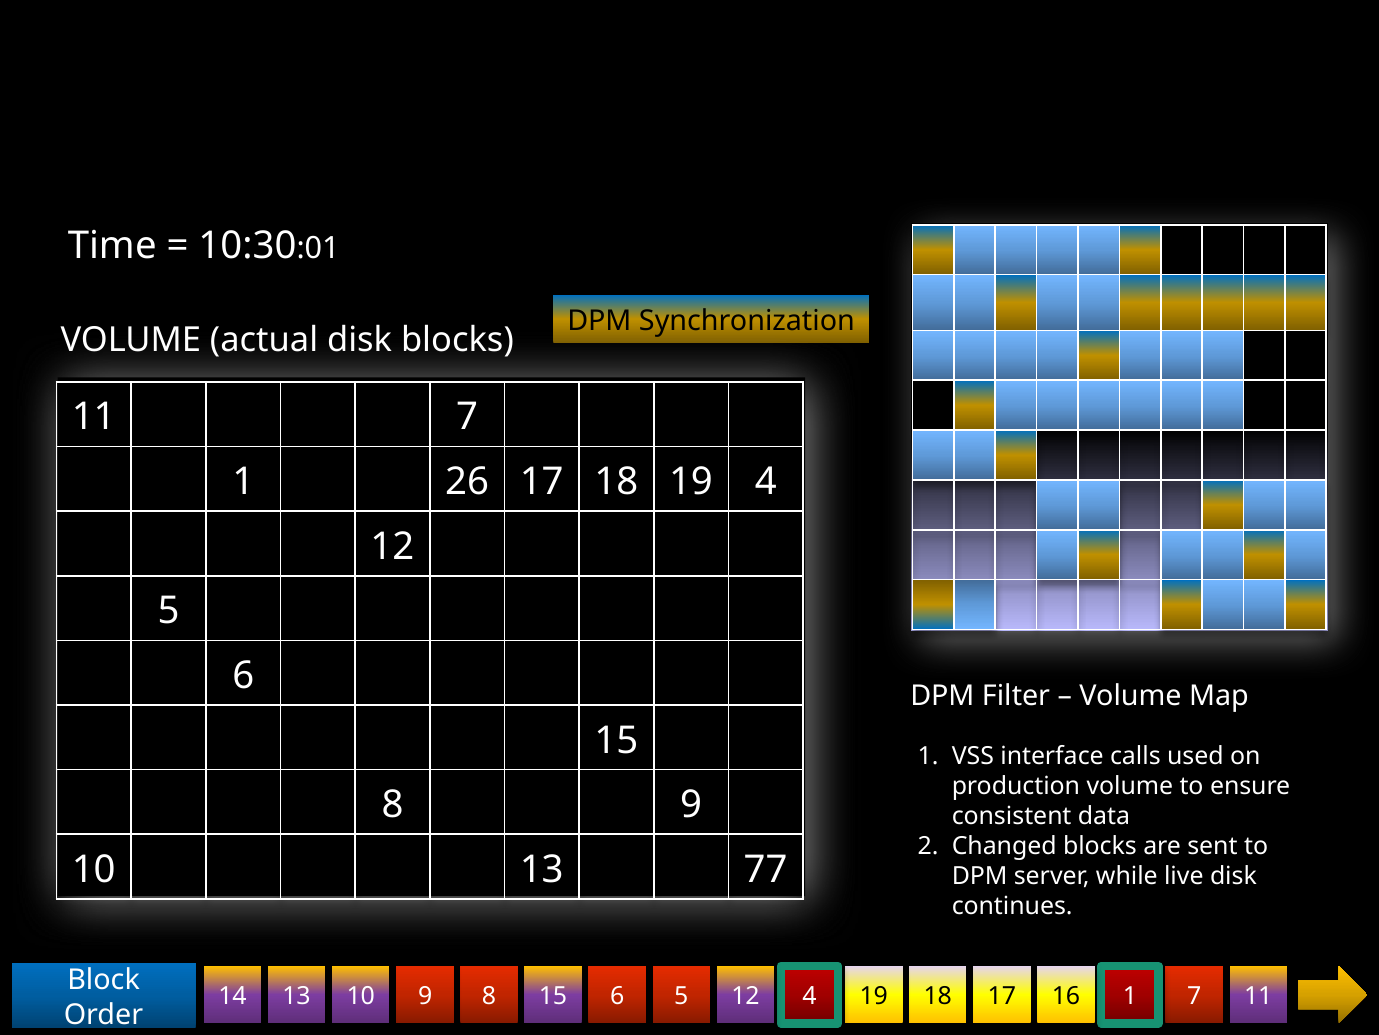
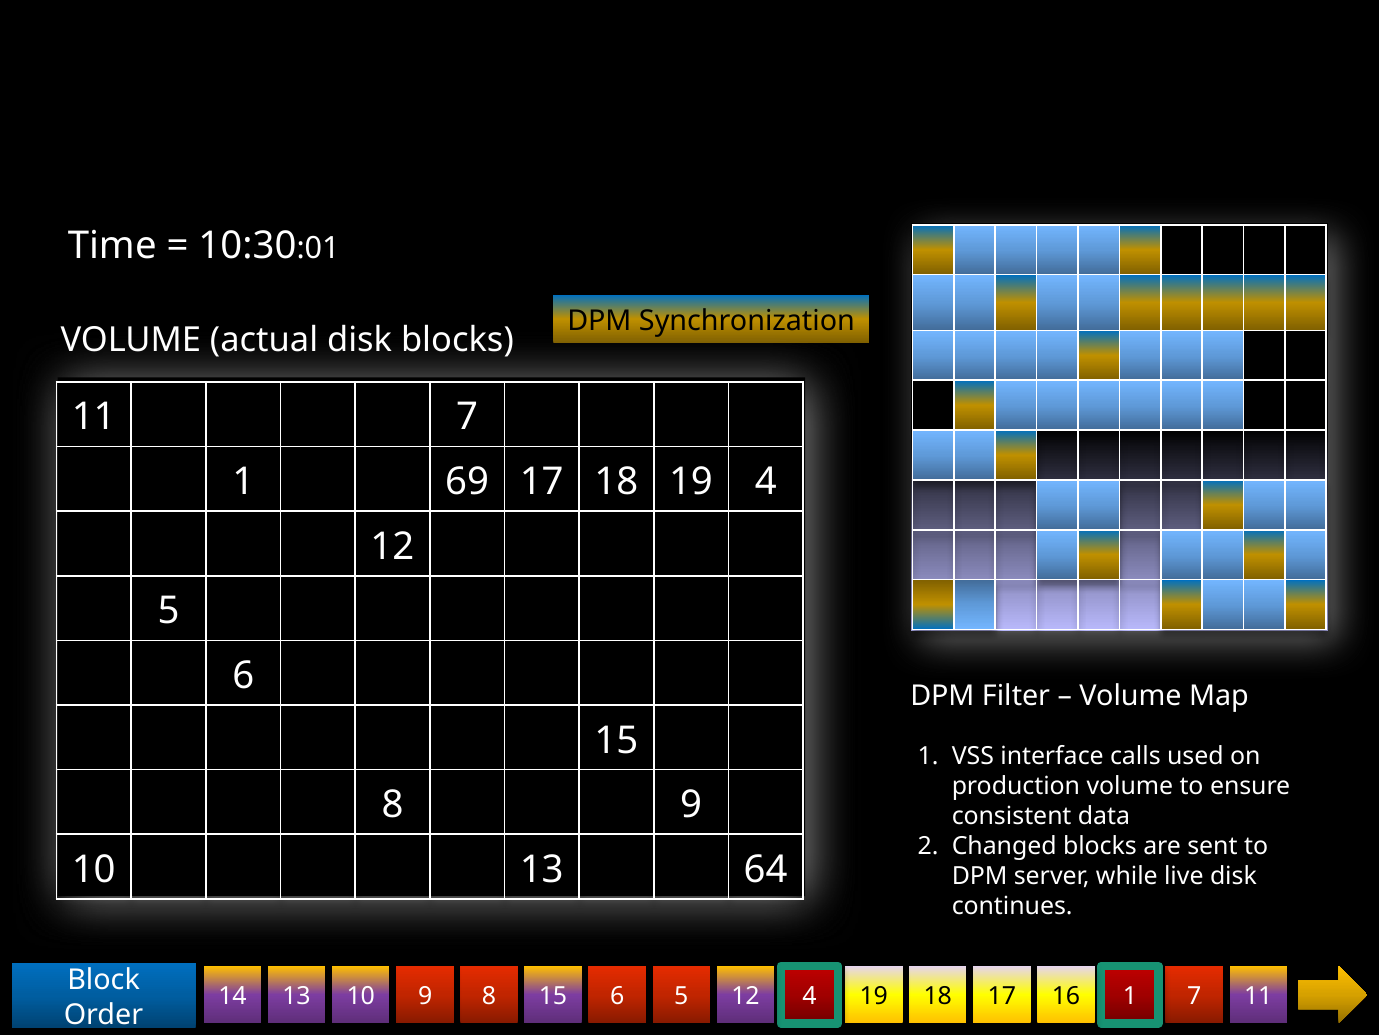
26: 26 -> 69
77: 77 -> 64
